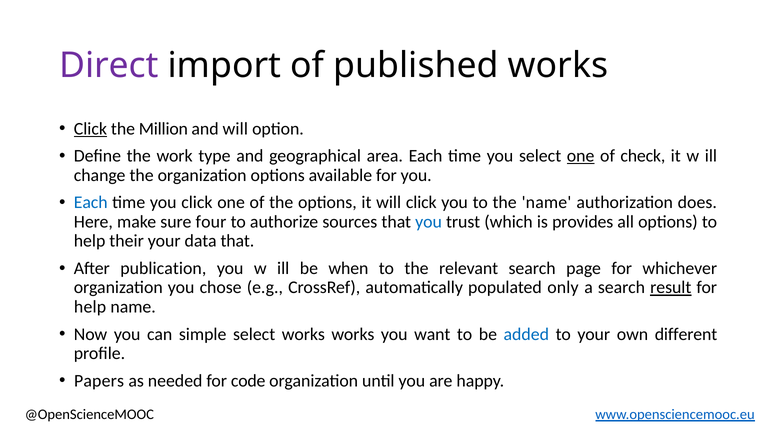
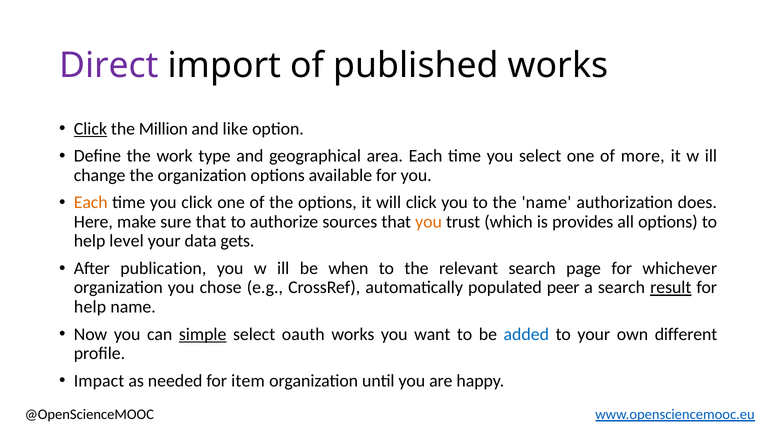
and will: will -> like
one at (581, 156) underline: present -> none
check: check -> more
Each at (91, 203) colour: blue -> orange
sure four: four -> that
you at (429, 222) colour: blue -> orange
their: their -> level
data that: that -> gets
only: only -> peer
simple underline: none -> present
select works: works -> oauth
Papers: Papers -> Impact
code: code -> item
